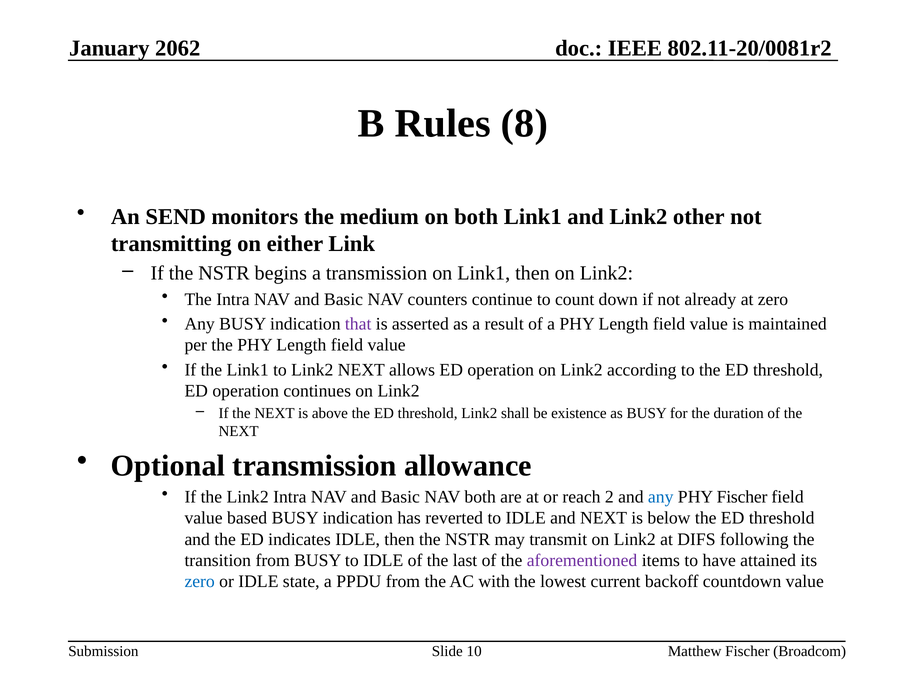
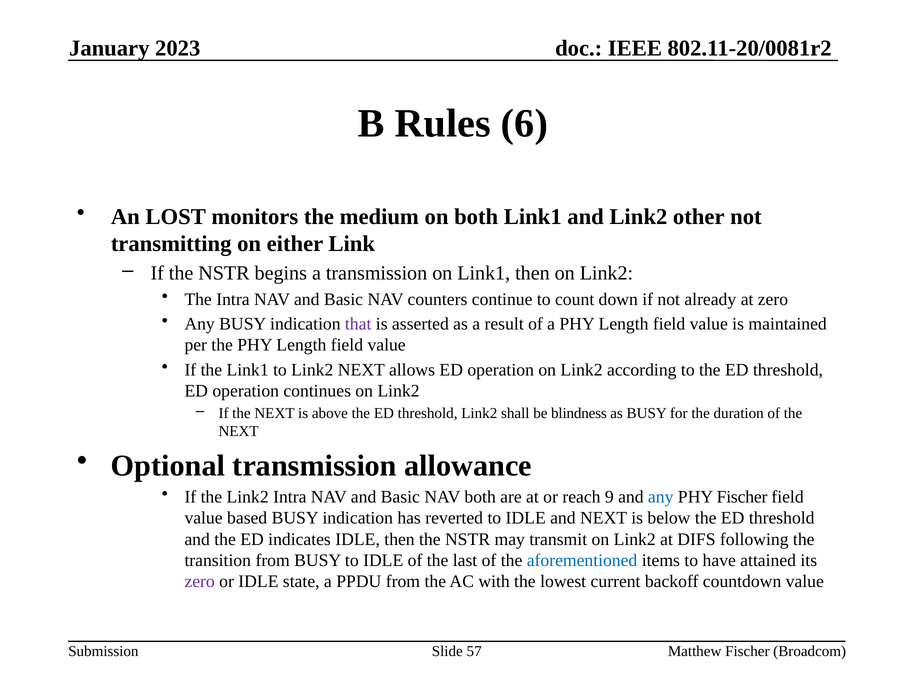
2062: 2062 -> 2023
8: 8 -> 6
SEND: SEND -> LOST
existence: existence -> blindness
2: 2 -> 9
aforementioned colour: purple -> blue
zero at (200, 582) colour: blue -> purple
10: 10 -> 57
